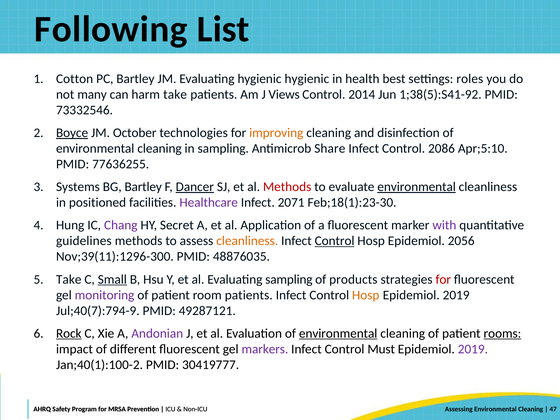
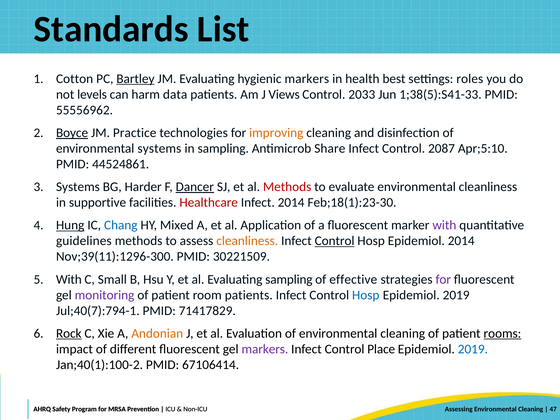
Following: Following -> Standards
Bartley at (135, 79) underline: none -> present
hygienic hygienic: hygienic -> markers
many: many -> levels
harm take: take -> data
2014: 2014 -> 2033
1;38(5):S41-92: 1;38(5):S41-92 -> 1;38(5):S41-33
73332546: 73332546 -> 55556962
October: October -> Practice
cleaning at (159, 148): cleaning -> systems
2086: 2086 -> 2087
77636255: 77636255 -> 44524861
BG Bartley: Bartley -> Harder
environmental at (417, 187) underline: present -> none
positioned: positioned -> supportive
Healthcare colour: purple -> red
Infect 2071: 2071 -> 2014
Hung underline: none -> present
Chang colour: purple -> blue
Secret: Secret -> Mixed
Epidemiol 2056: 2056 -> 2014
48876035: 48876035 -> 30221509
Take at (69, 279): Take -> With
Small underline: present -> none
products: products -> effective
for at (443, 279) colour: red -> purple
Hosp at (366, 295) colour: orange -> blue
Jul;40(7):794-9: Jul;40(7):794-9 -> Jul;40(7):794-1
49287121: 49287121 -> 71417829
Andonian colour: purple -> orange
environmental at (338, 333) underline: present -> none
Must: Must -> Place
2019 at (473, 349) colour: purple -> blue
30419777: 30419777 -> 67106414
